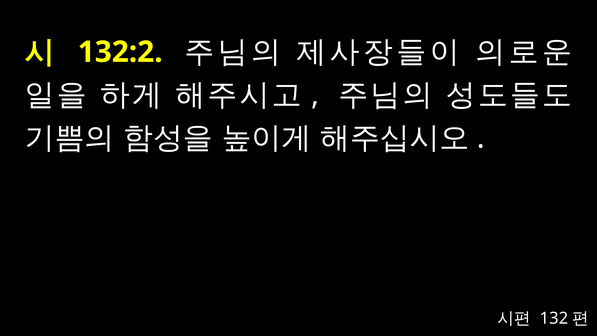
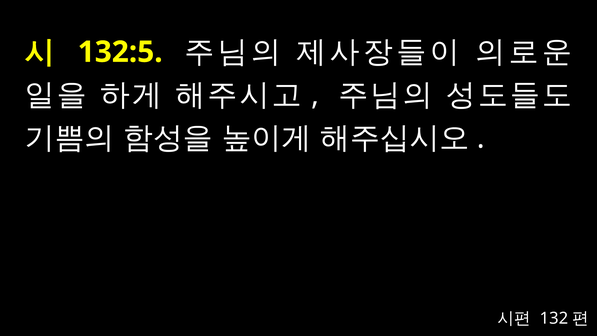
132:2: 132:2 -> 132:5
